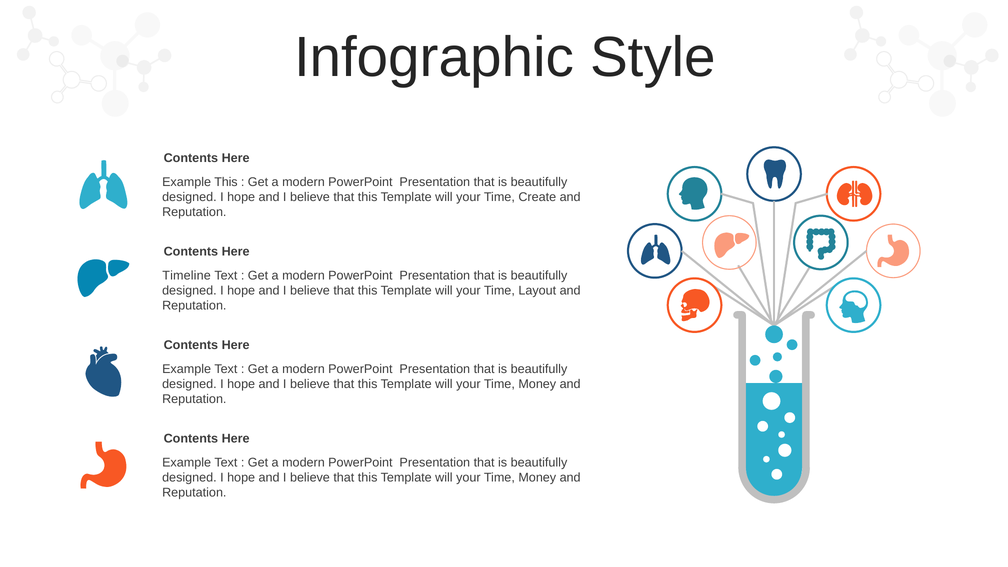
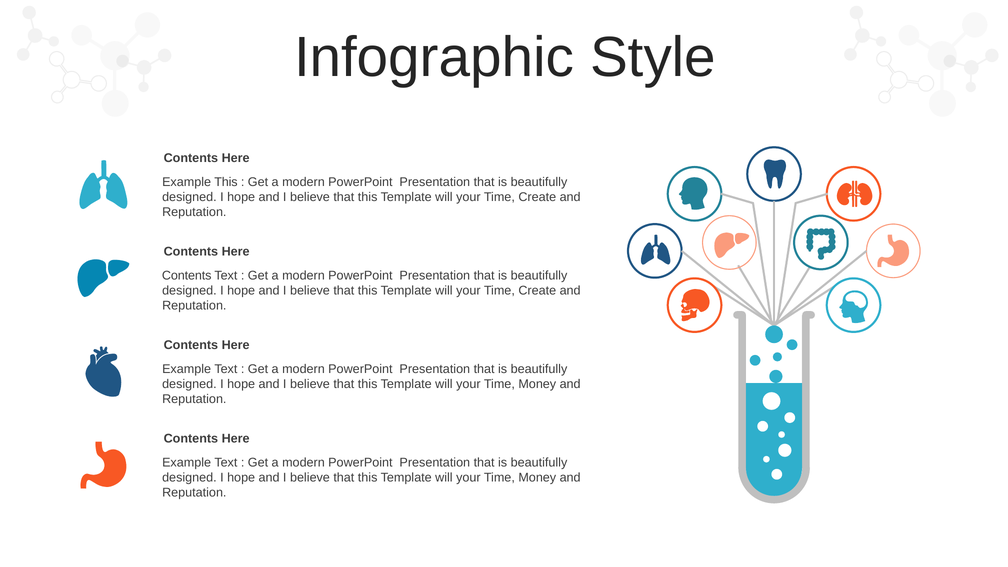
Timeline at (187, 276): Timeline -> Contents
Layout at (537, 291): Layout -> Create
